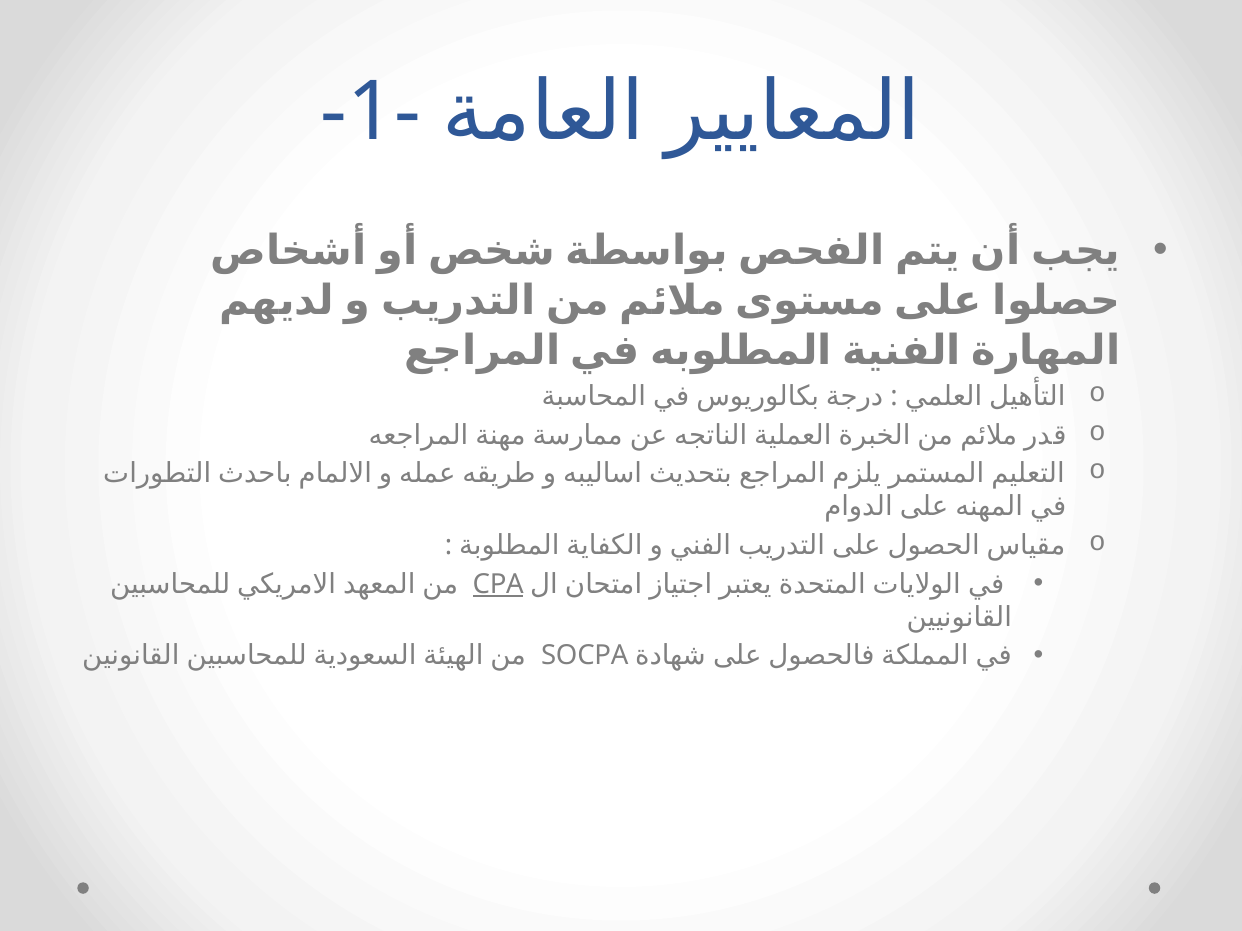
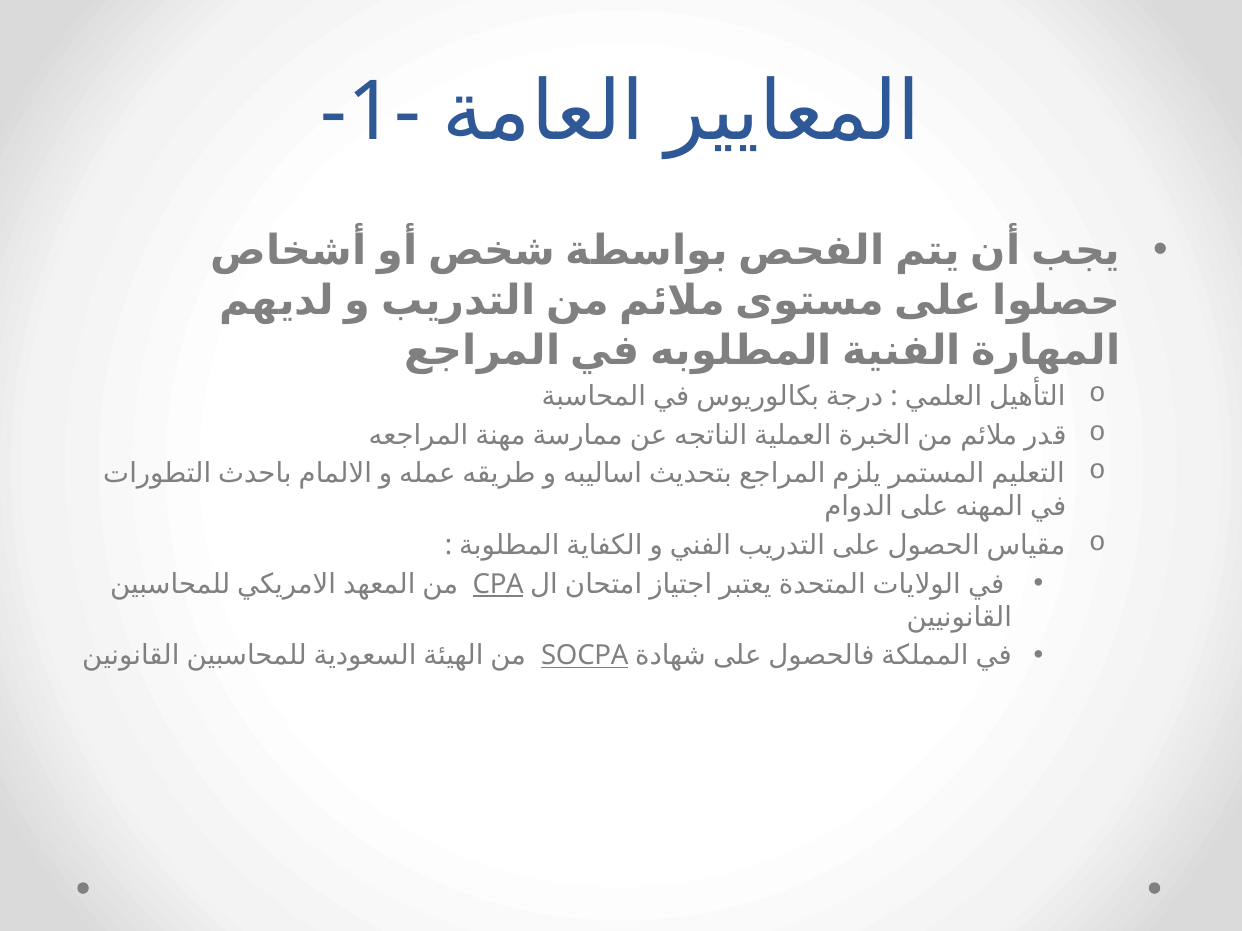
SOCPA underline: none -> present
